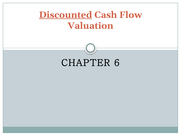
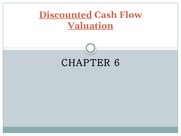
Valuation underline: none -> present
